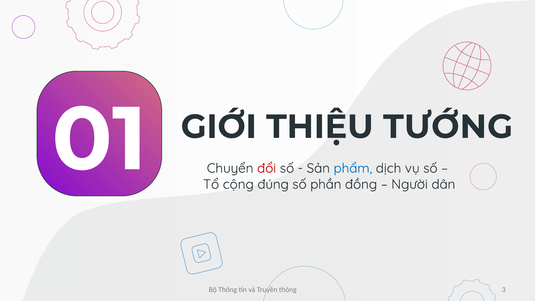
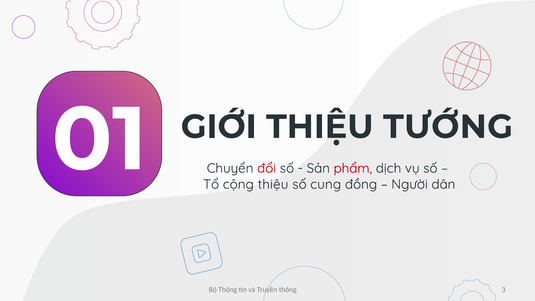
phẩm colour: blue -> red
cộng đúng: đúng -> thiệu
phần: phần -> cung
